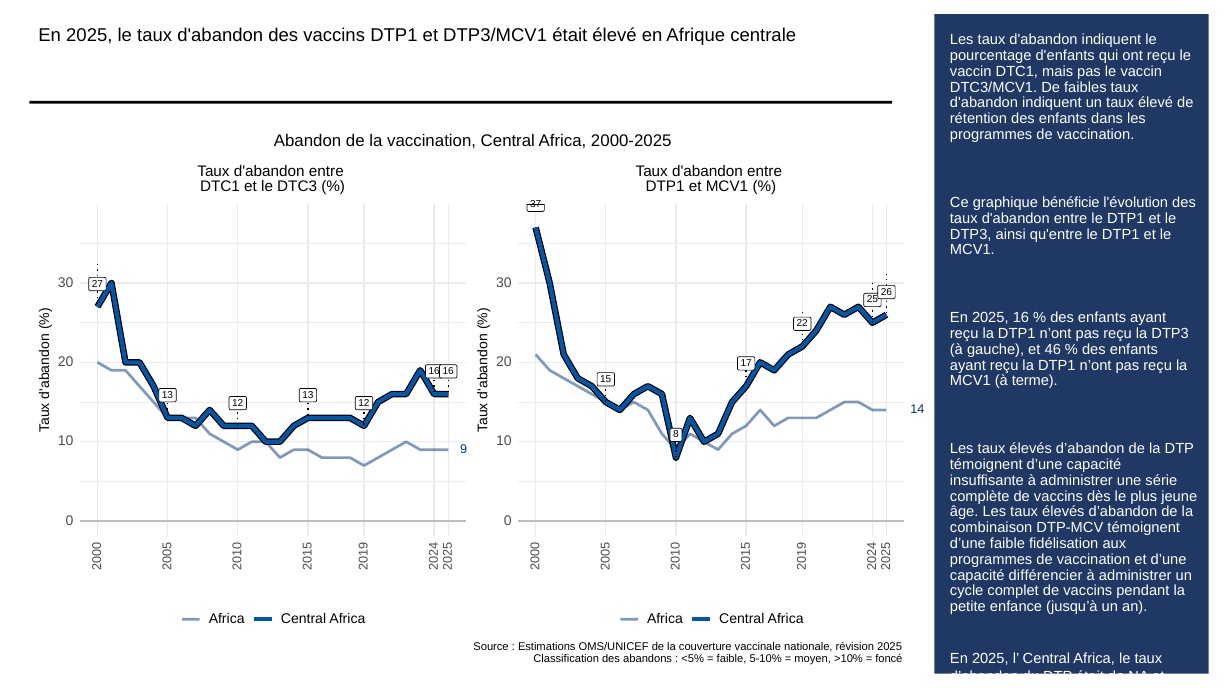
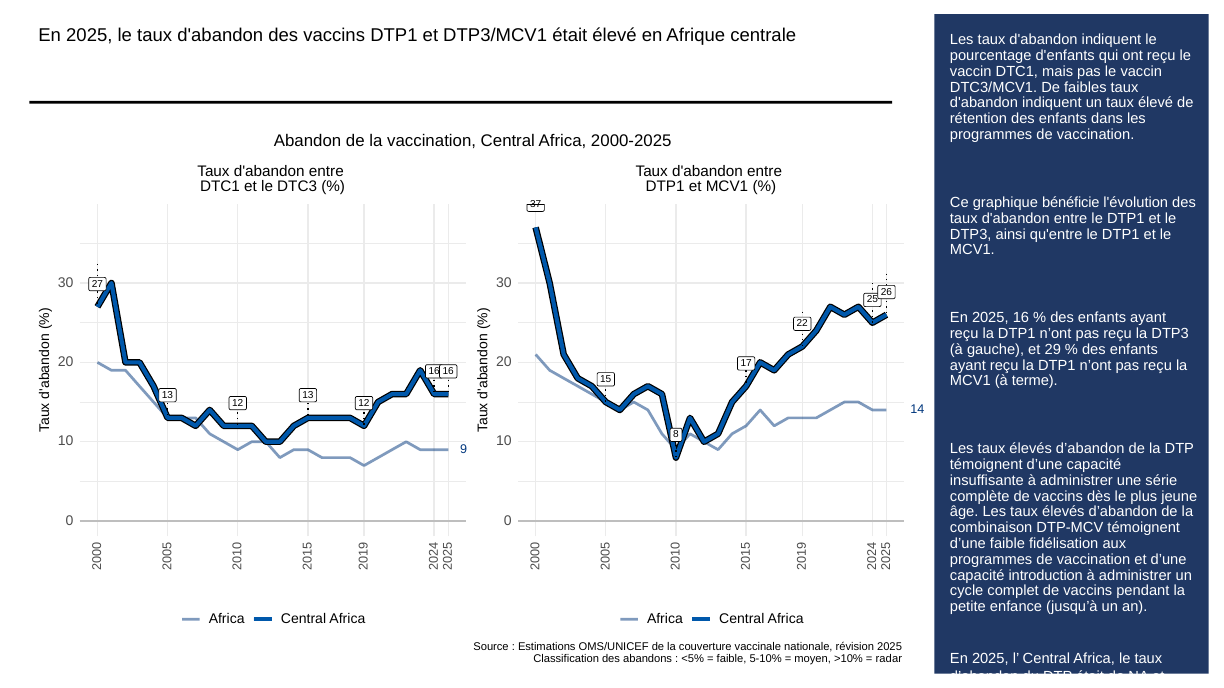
46: 46 -> 29
différencier: différencier -> introduction
foncé: foncé -> radar
